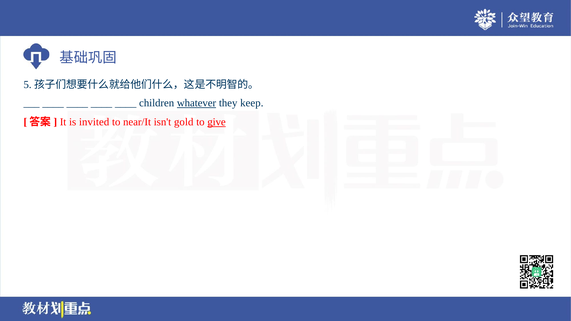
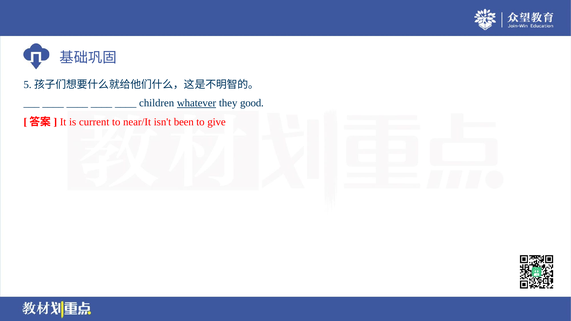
keep: keep -> good
invited: invited -> current
gold: gold -> been
give underline: present -> none
